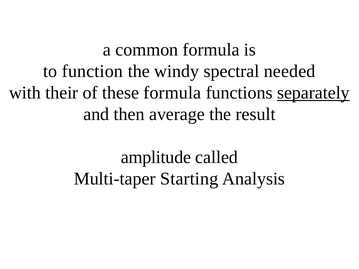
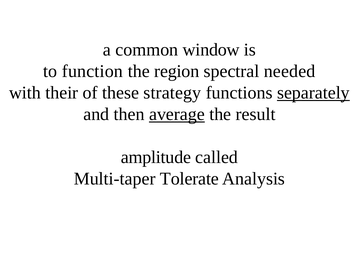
common formula: formula -> window
windy: windy -> region
these formula: formula -> strategy
average underline: none -> present
Starting: Starting -> Tolerate
